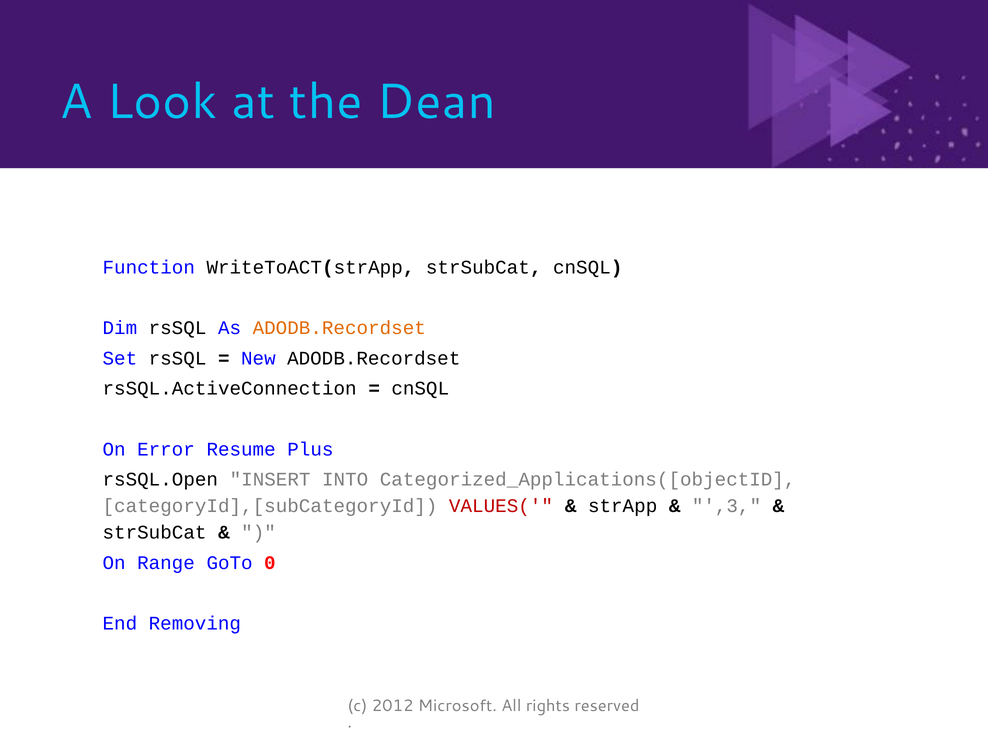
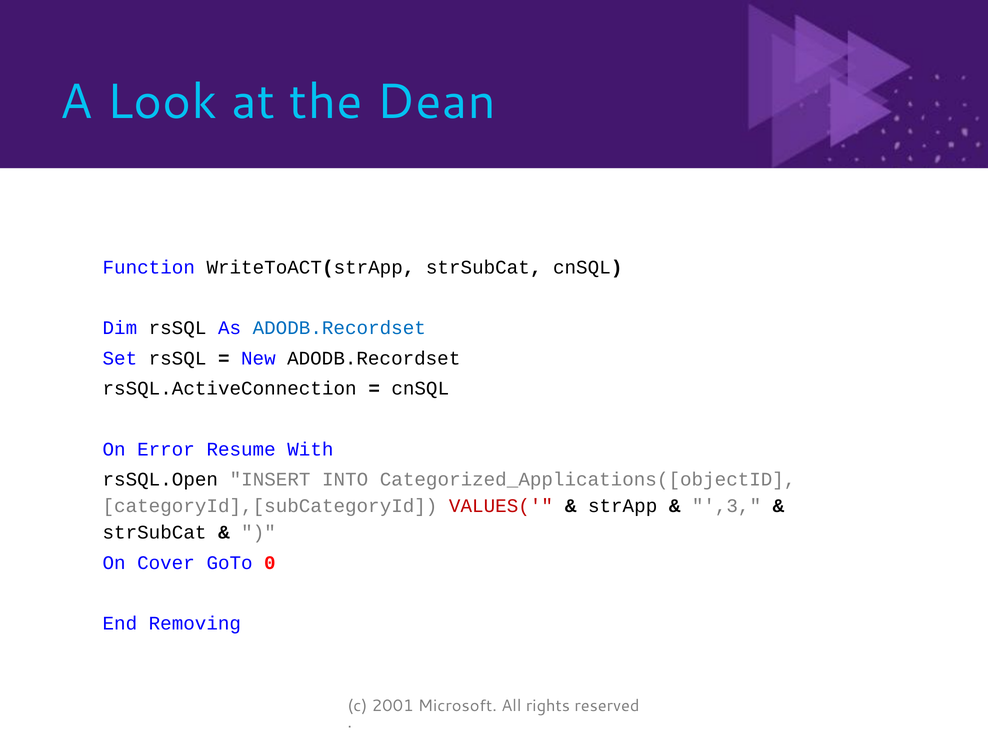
ADODB.Recordset at (339, 328) colour: orange -> blue
Plus: Plus -> With
Range: Range -> Cover
2012: 2012 -> 2001
